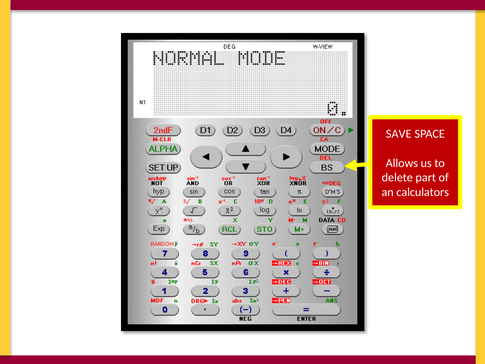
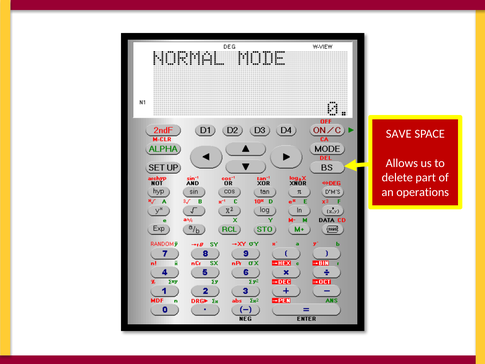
calculators: calculators -> operations
